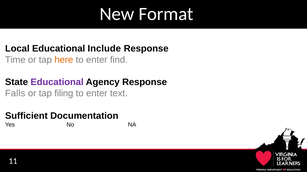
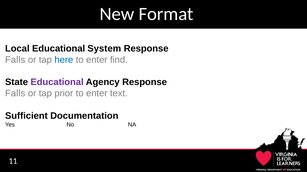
Include: Include -> System
Time at (15, 60): Time -> Falls
here colour: orange -> blue
filing: filing -> prior
